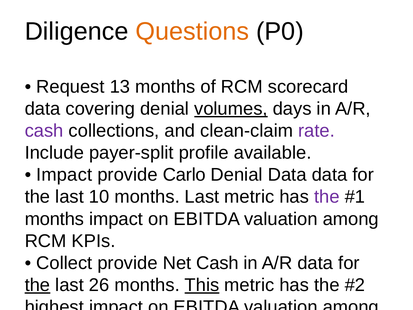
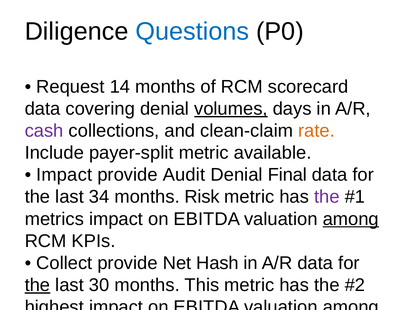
Questions colour: orange -> blue
13: 13 -> 14
rate at (317, 131) colour: purple -> orange
payer-split profile: profile -> metric
Carlo: Carlo -> Audit
Denial Data: Data -> Final
10: 10 -> 34
months Last: Last -> Risk
months at (54, 219): months -> metrics
among at (351, 219) underline: none -> present
Net Cash: Cash -> Hash
26: 26 -> 30
This at (202, 285) underline: present -> none
